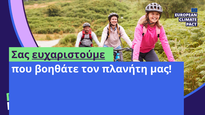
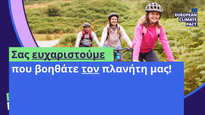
τον underline: none -> present
